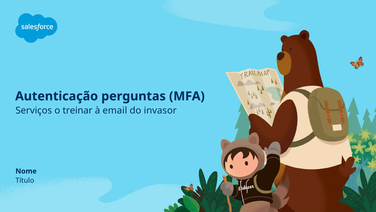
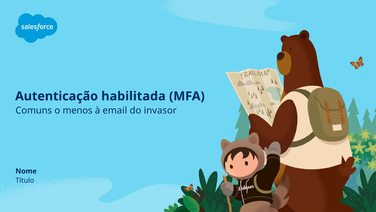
perguntas: perguntas -> habilitada
Serviços: Serviços -> Comuns
treinar: treinar -> menos
